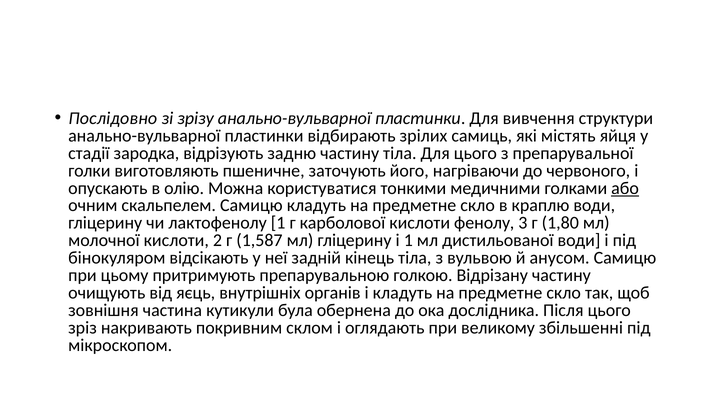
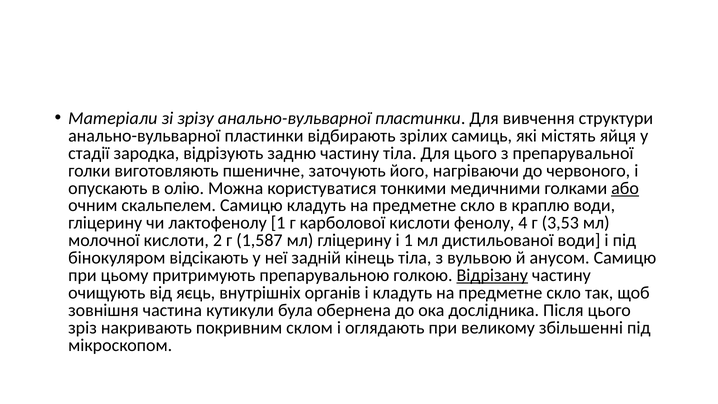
Послідовно: Послідовно -> Матеріали
3: 3 -> 4
1,80: 1,80 -> 3,53
Відрізану underline: none -> present
